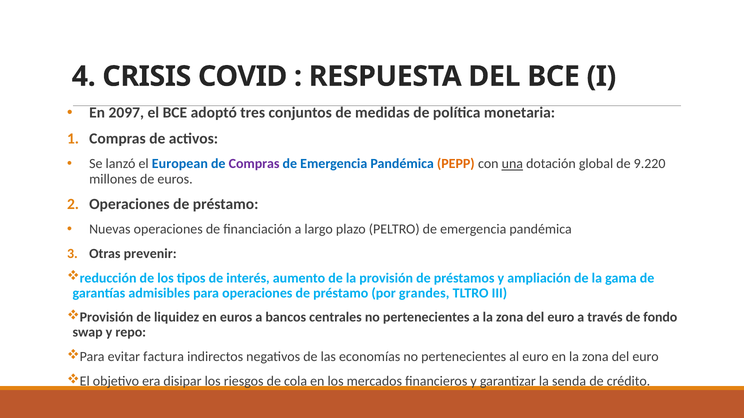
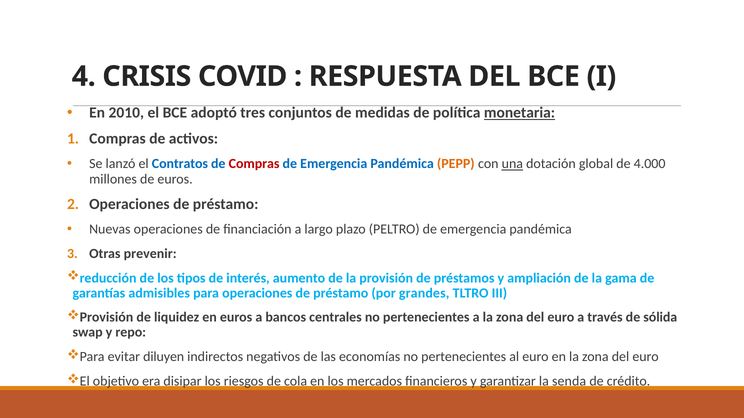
2097: 2097 -> 2010
monetaria underline: none -> present
European: European -> Contratos
Compras at (254, 164) colour: purple -> red
9.220: 9.220 -> 4.000
fondo: fondo -> sólida
factura: factura -> diluyen
